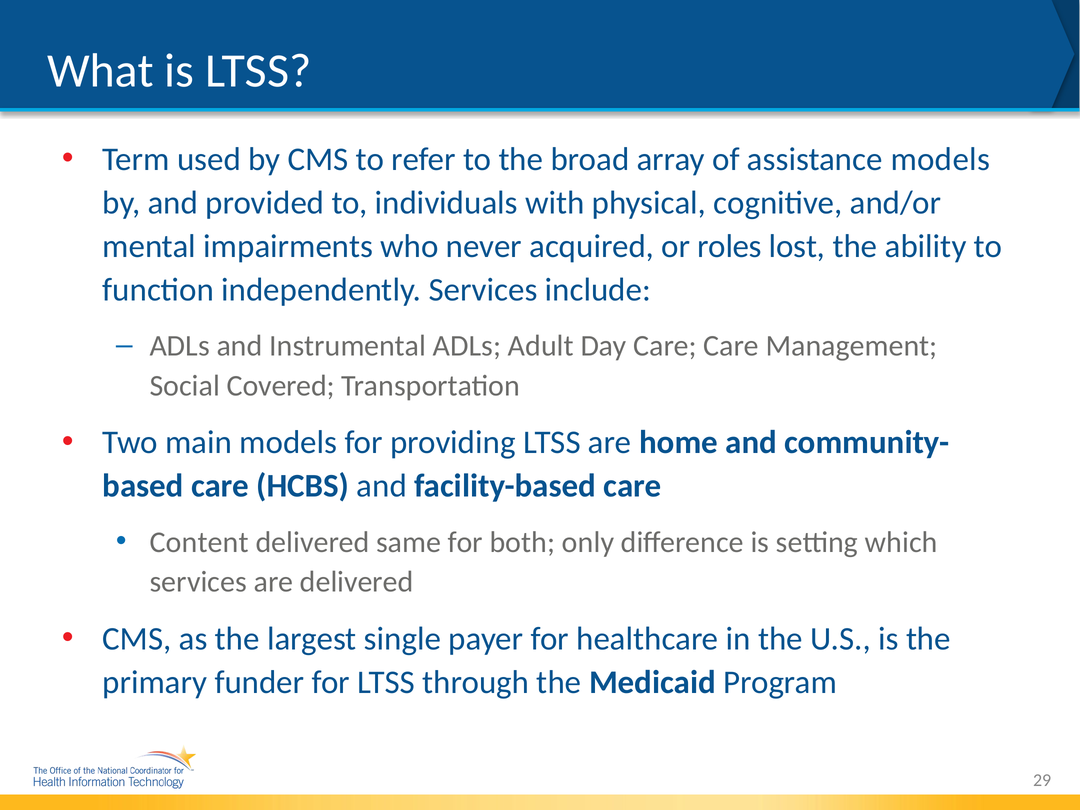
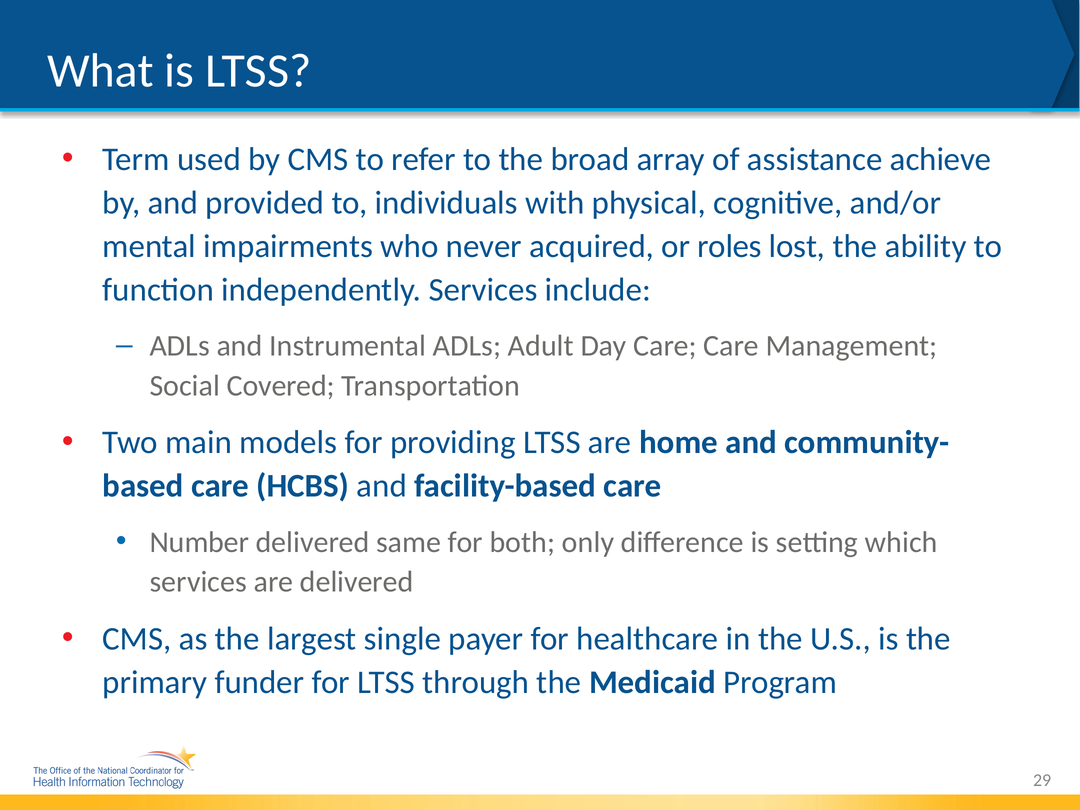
assistance models: models -> achieve
Content: Content -> Number
